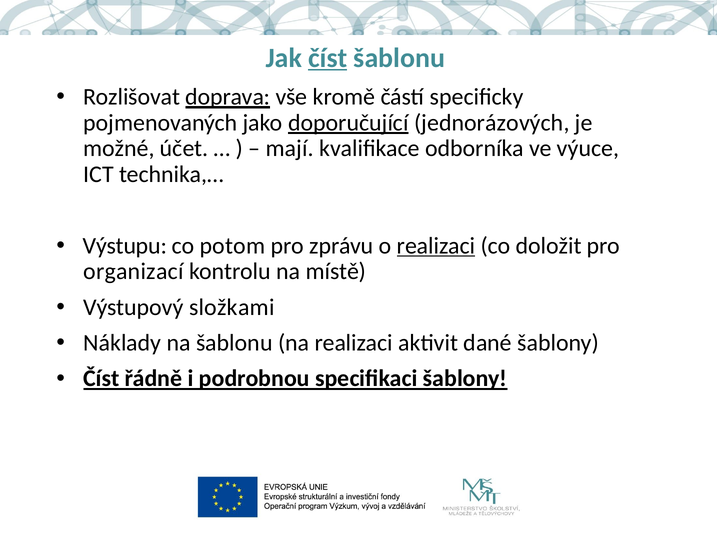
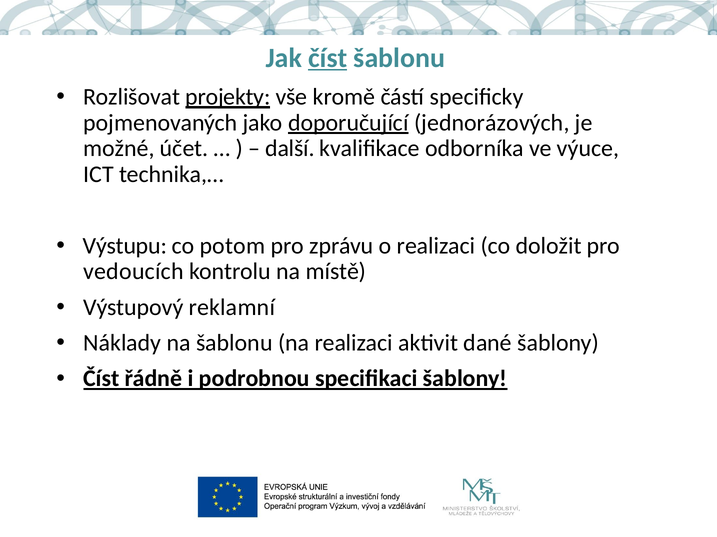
doprava: doprava -> projekty
mají: mají -> další
realizaci at (436, 246) underline: present -> none
organizací: organizací -> vedoucích
složkami: složkami -> reklamní
